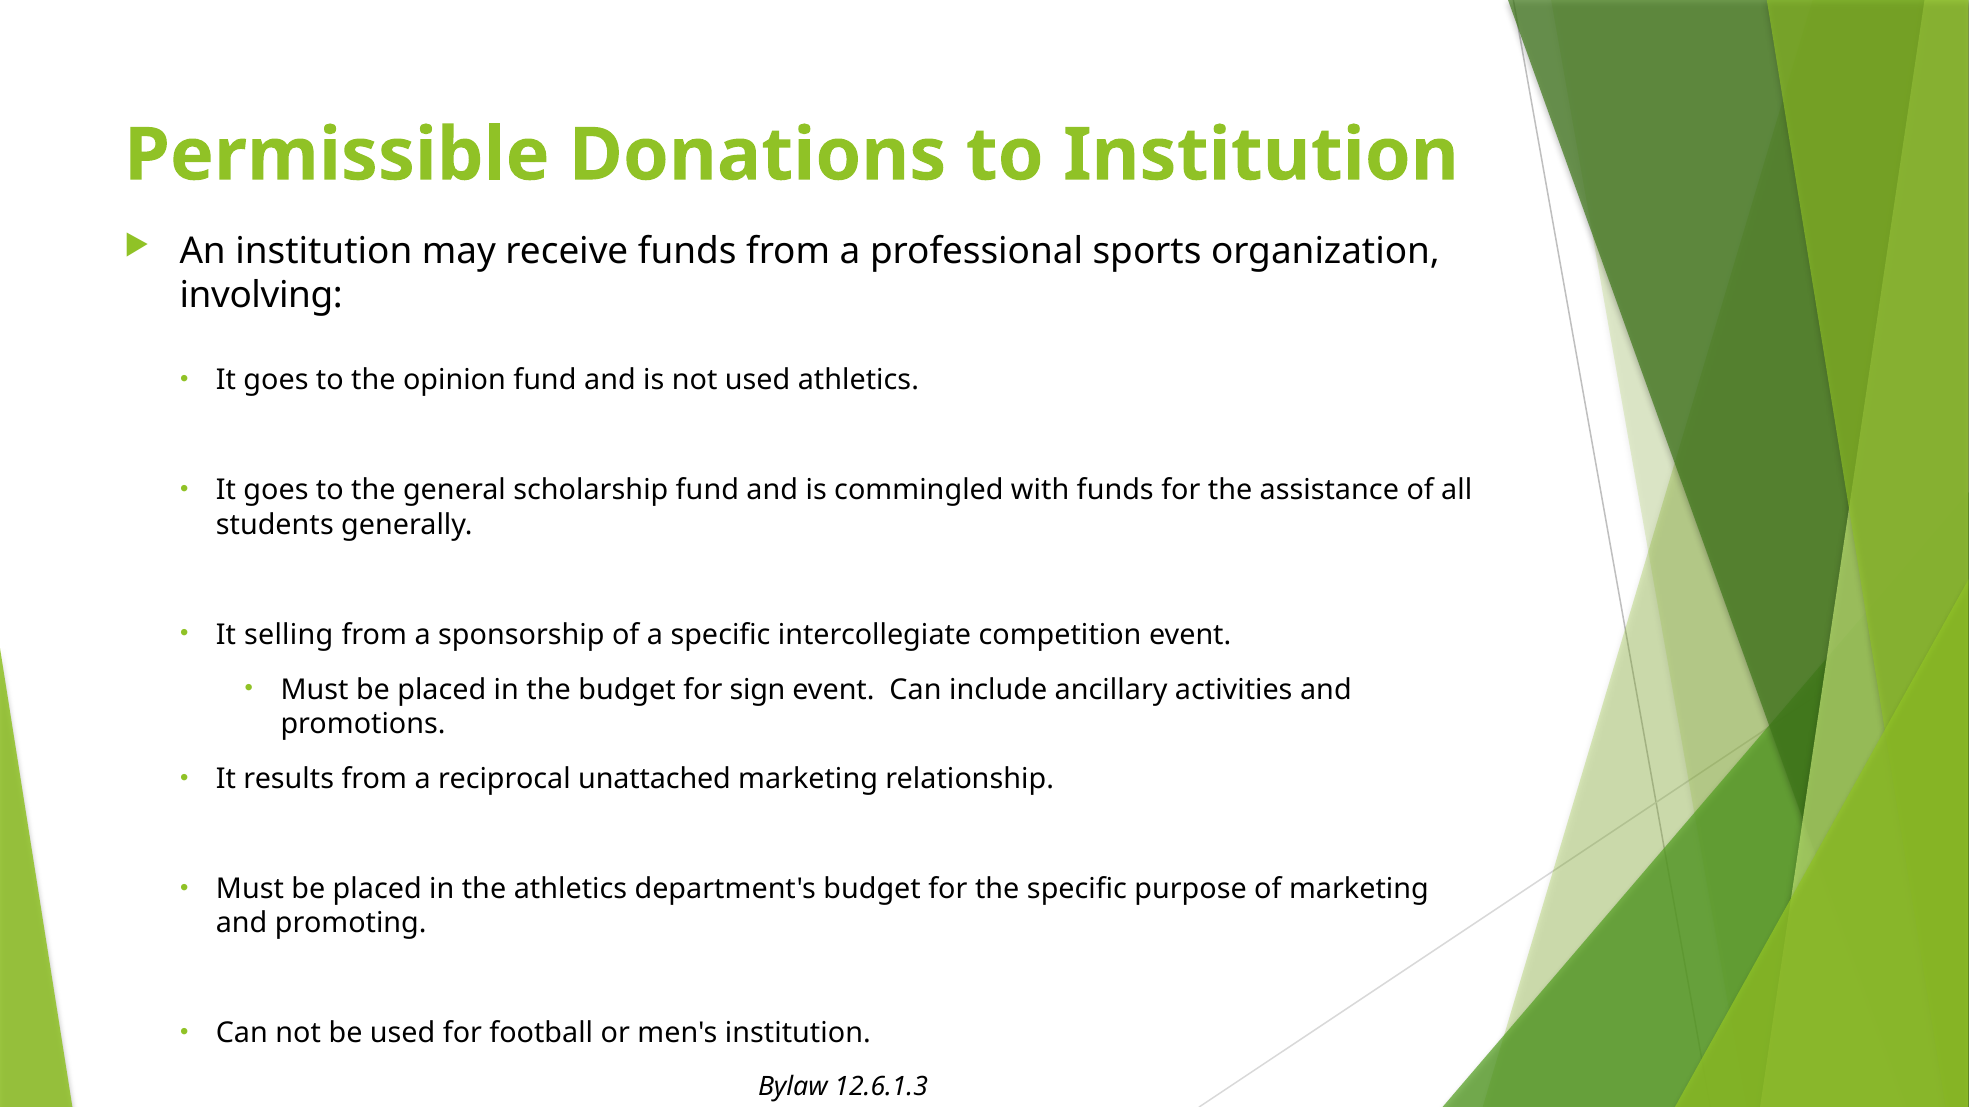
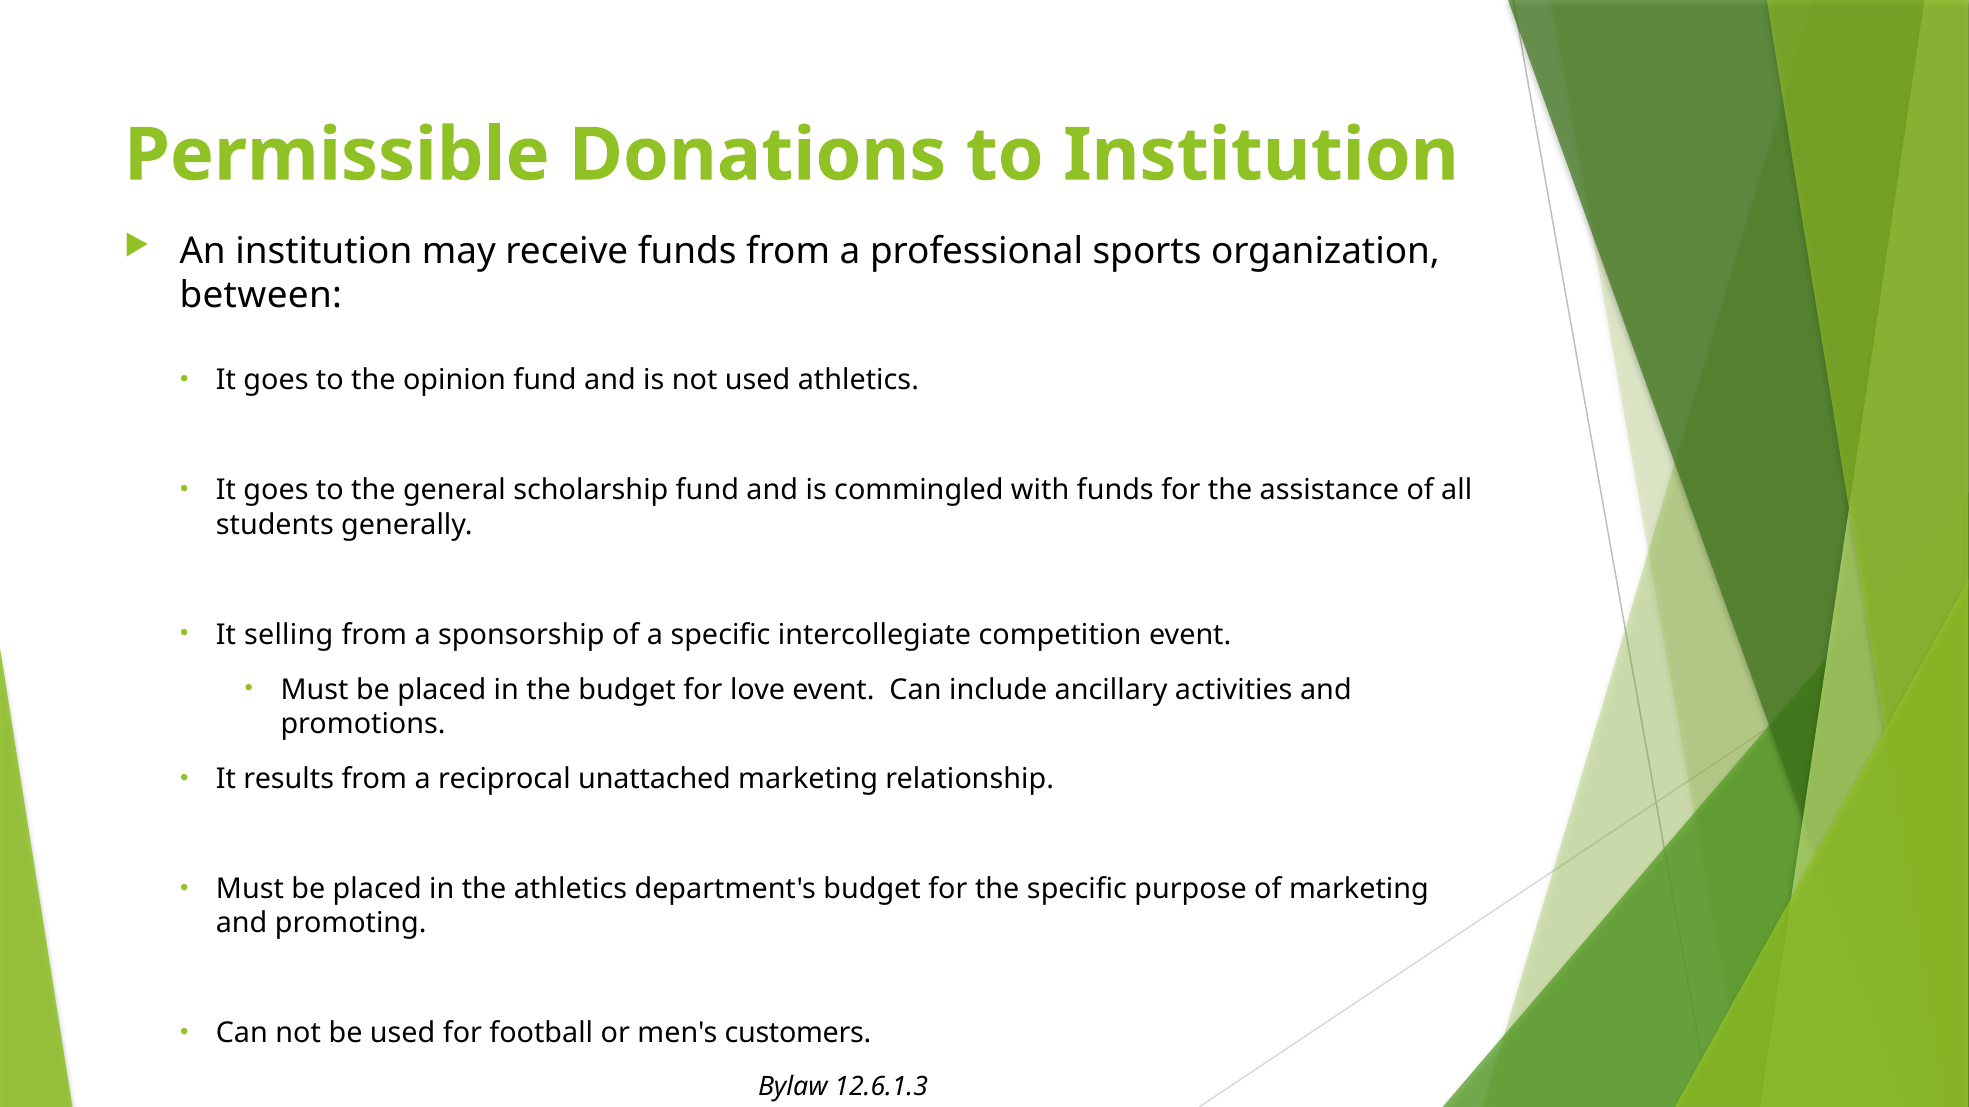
involving: involving -> between
sign: sign -> love
men's institution: institution -> customers
